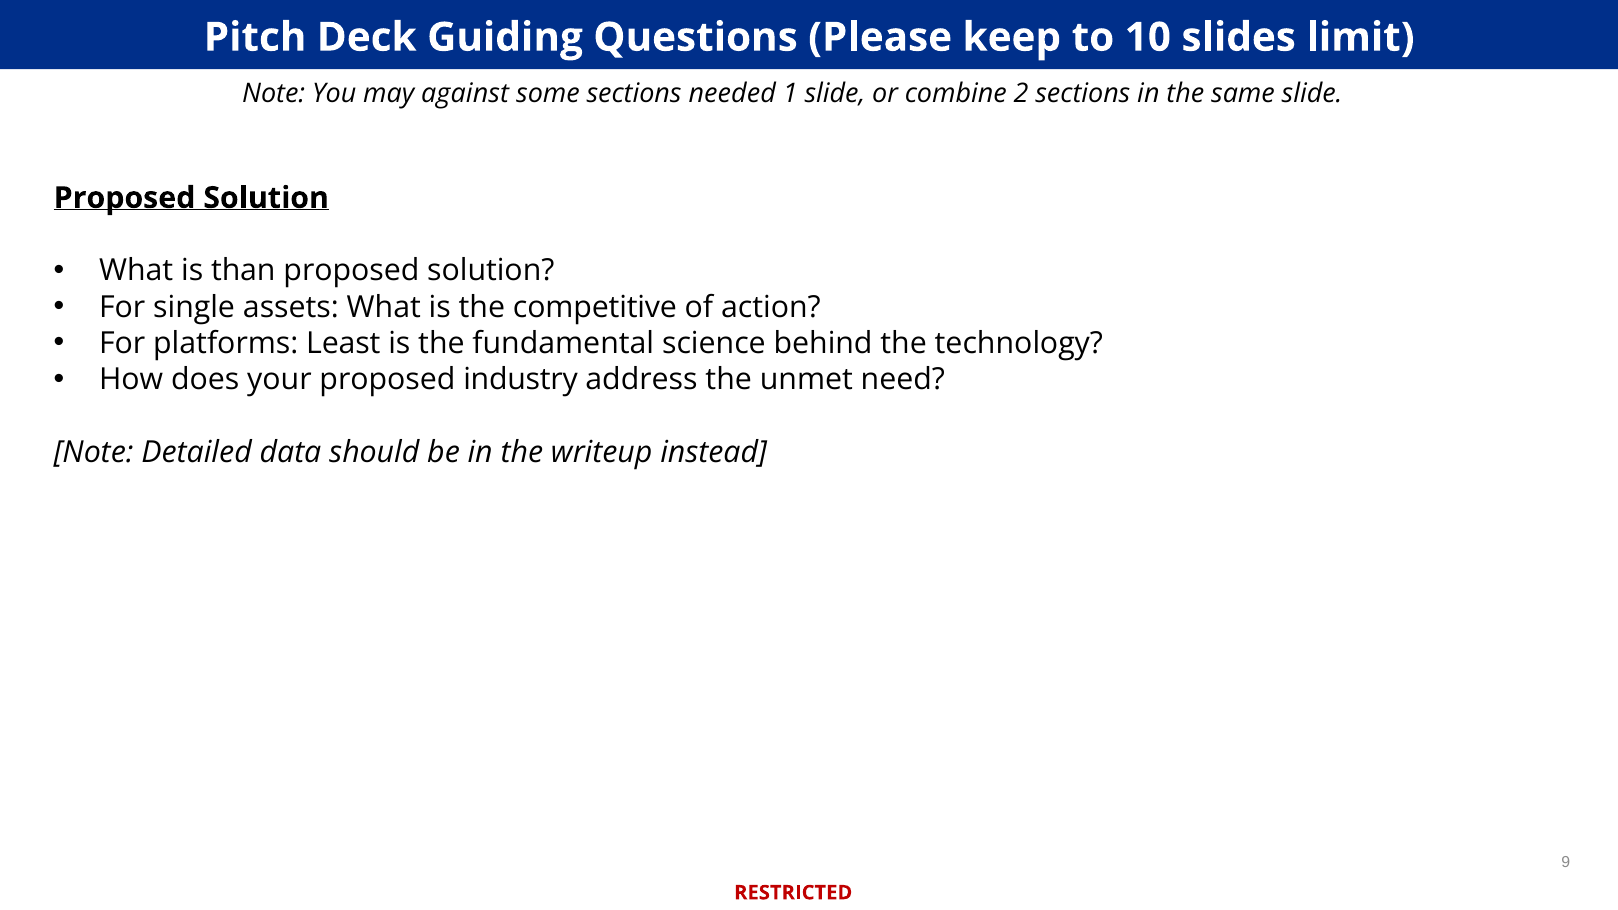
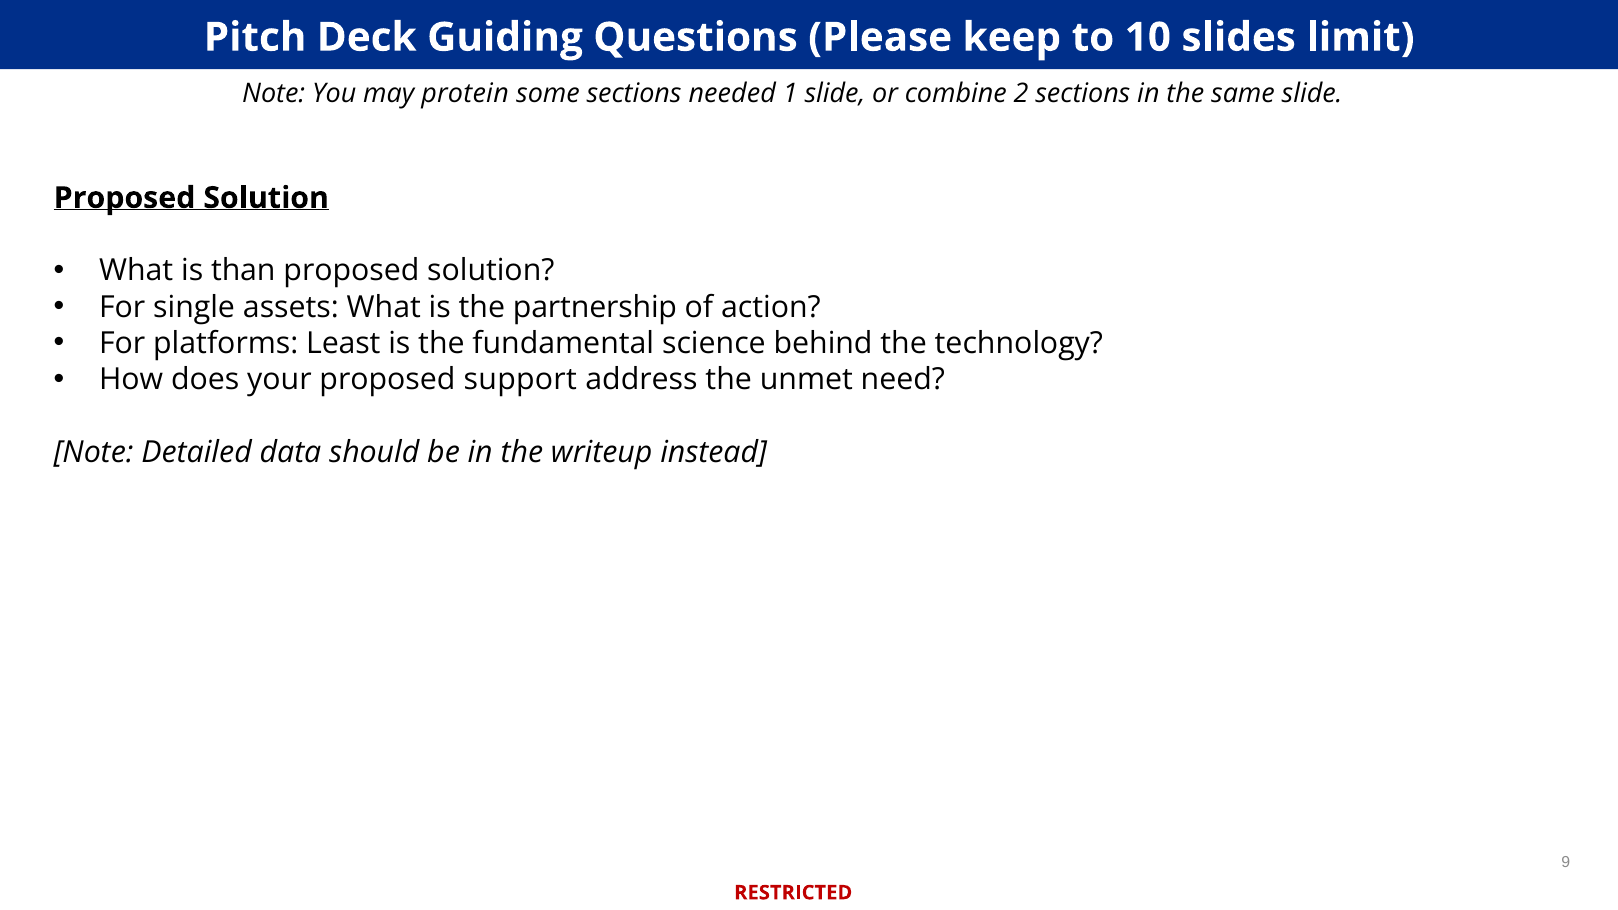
against: against -> protein
competitive: competitive -> partnership
industry: industry -> support
